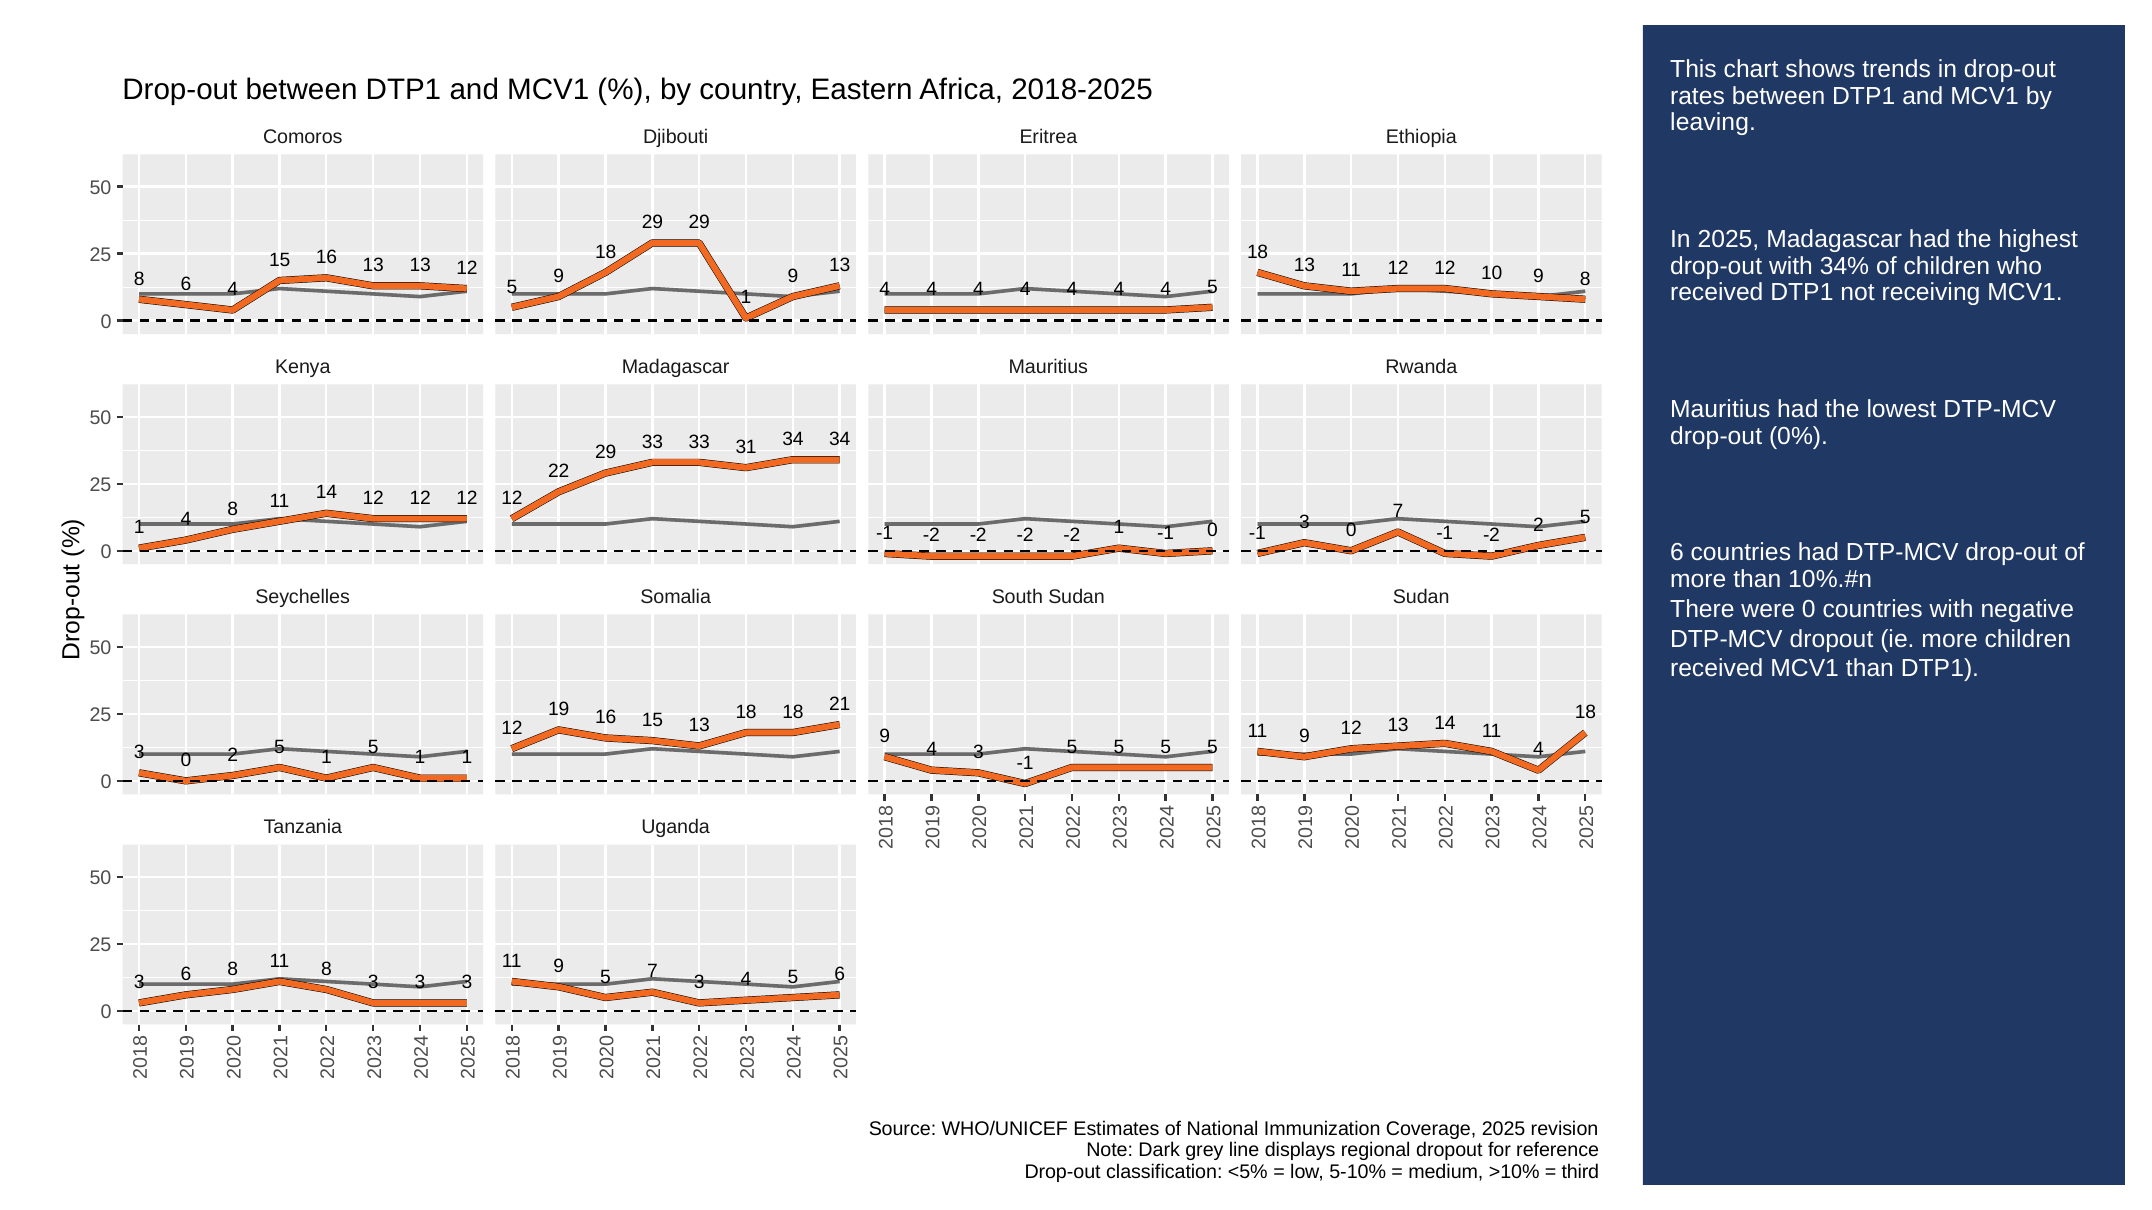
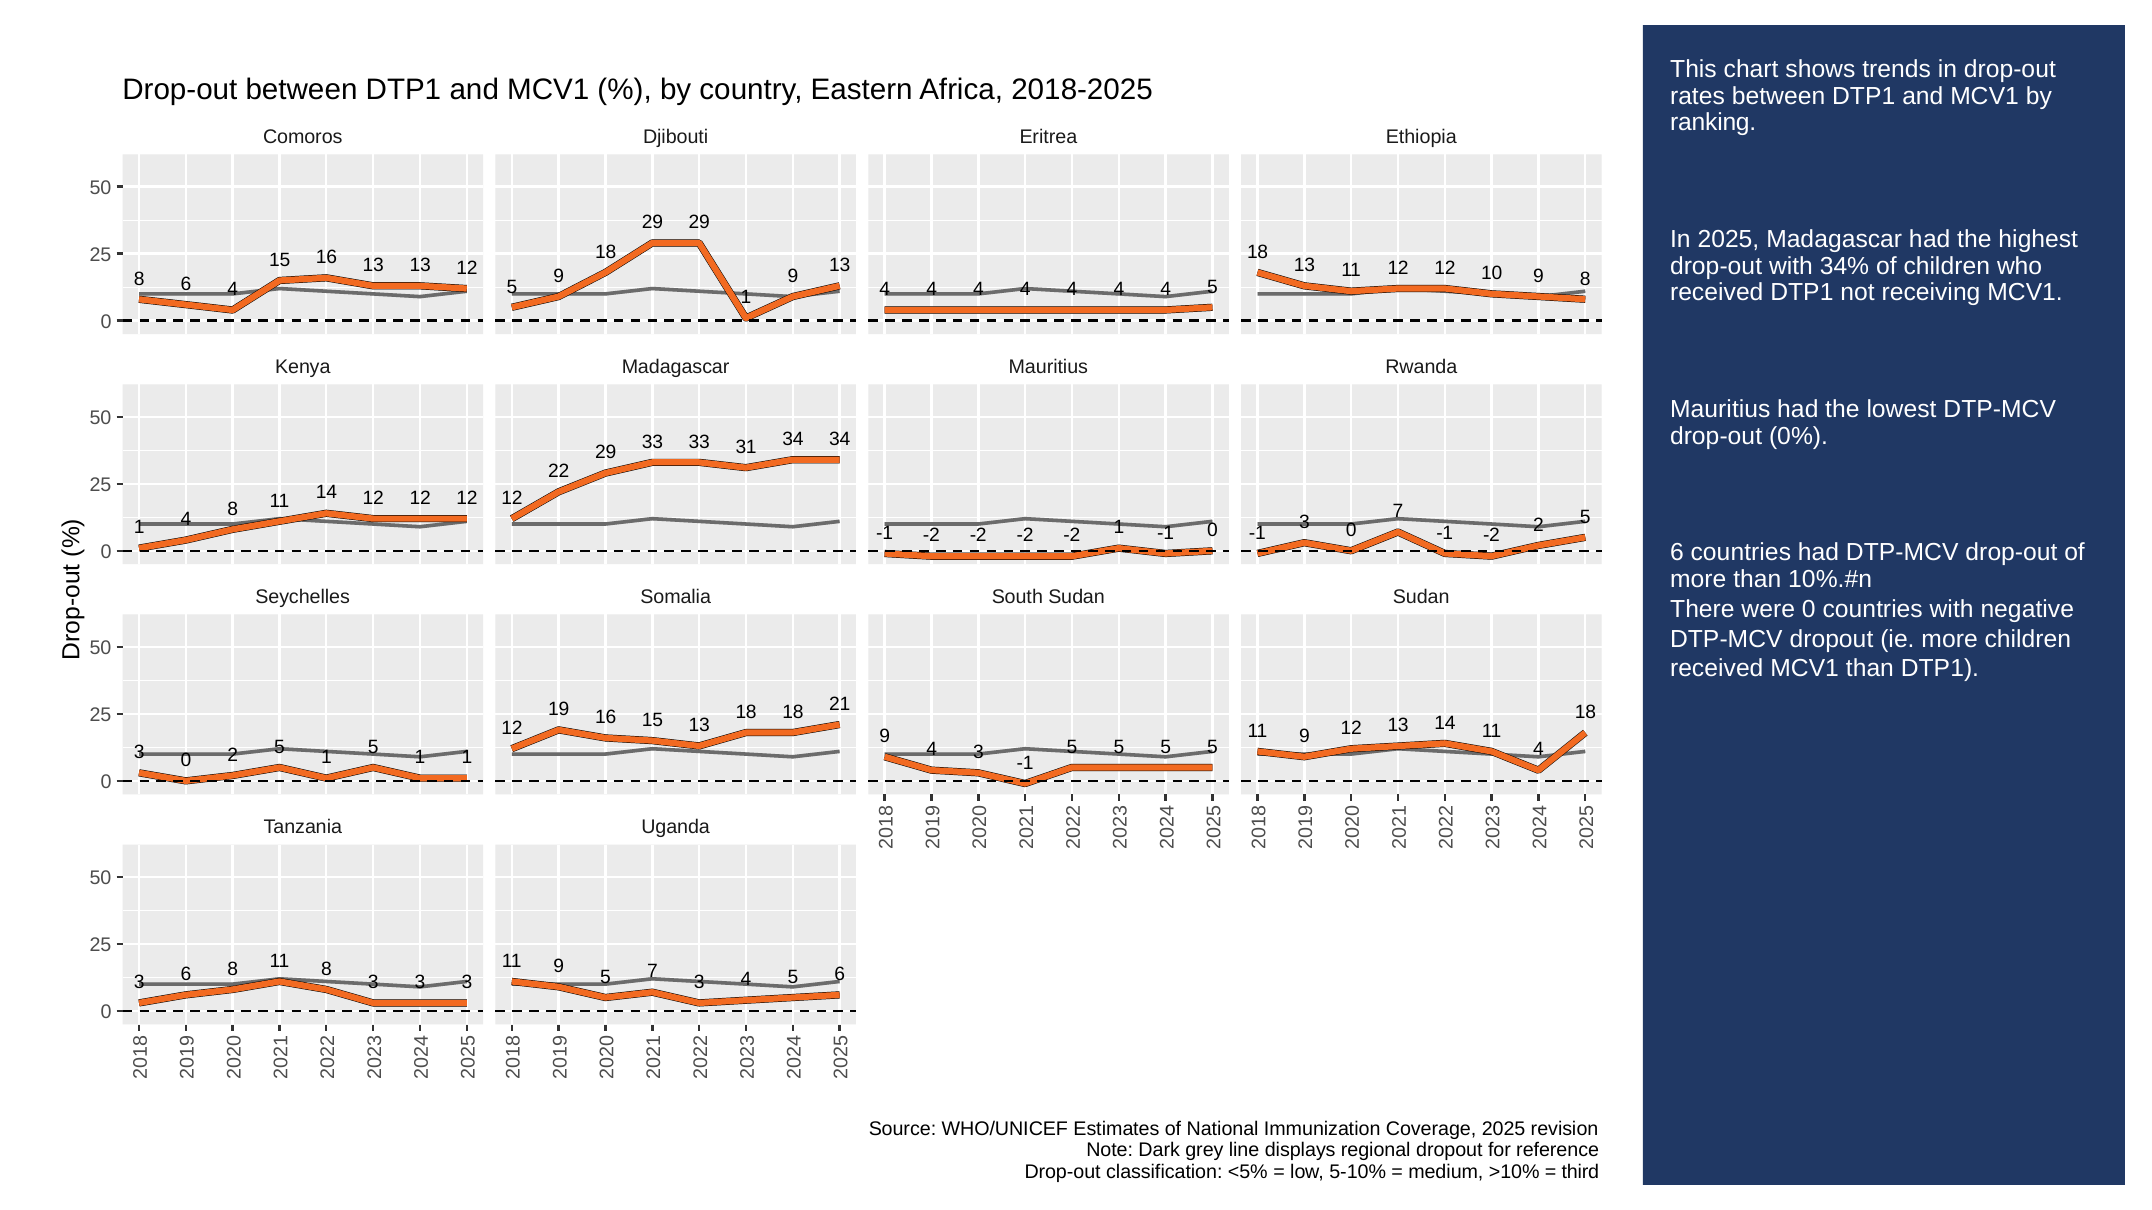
leaving: leaving -> ranking
